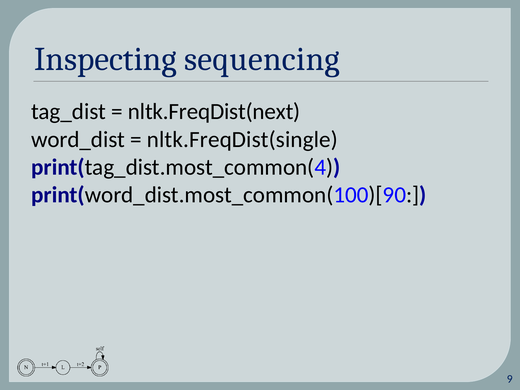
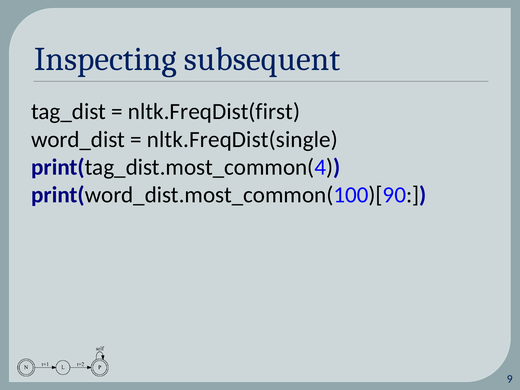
sequencing: sequencing -> subsequent
nltk.FreqDist(next: nltk.FreqDist(next -> nltk.FreqDist(first
